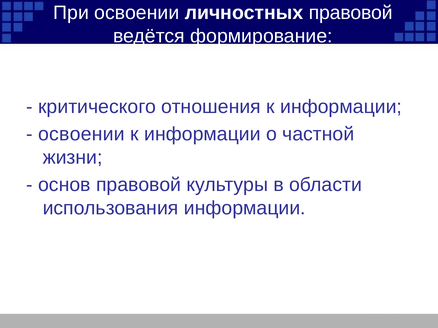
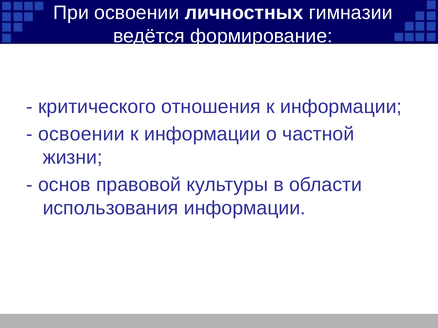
личностных правовой: правовой -> гимназии
